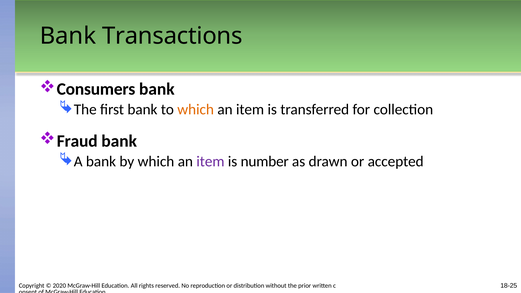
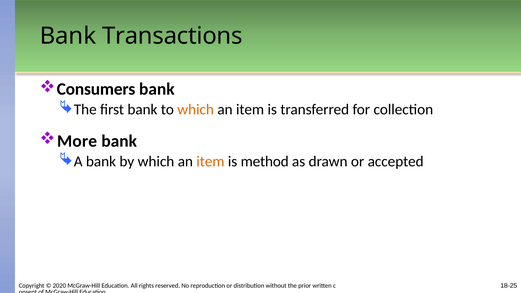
Fraud: Fraud -> More
item at (210, 161) colour: purple -> orange
number: number -> method
